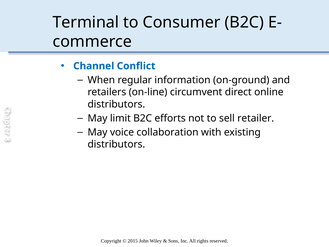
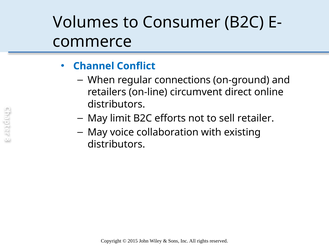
Terminal: Terminal -> Volumes
information: information -> connections
